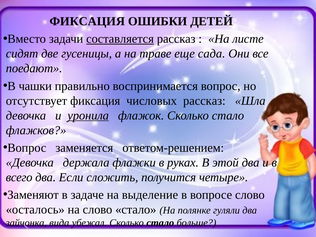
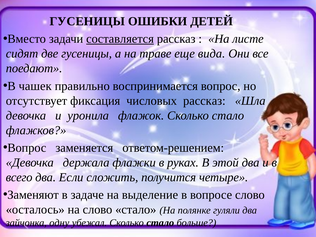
ФИКСАЦИЯ at (87, 21): ФИКСАЦИЯ -> ГУСЕНИЦЫ
сада: сада -> вида
чашки: чашки -> чашек
уронила underline: present -> none
вида: вида -> одну
